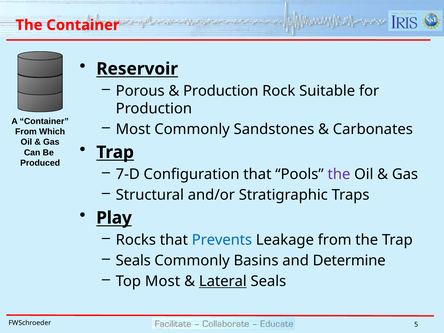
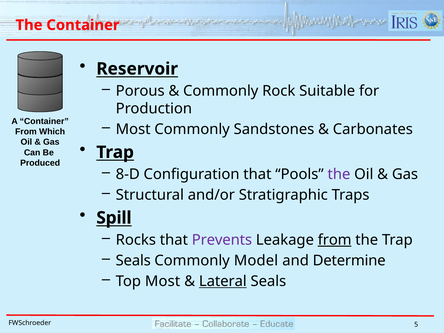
Production at (221, 91): Production -> Commonly
7-D: 7-D -> 8-D
Play: Play -> Spill
Prevents colour: blue -> purple
from at (335, 240) underline: none -> present
Basins: Basins -> Model
